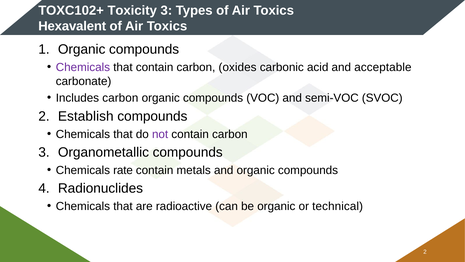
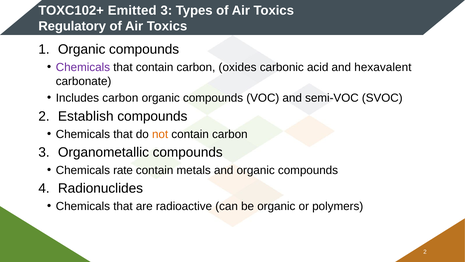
Toxicity: Toxicity -> Emitted
Hexavalent: Hexavalent -> Regulatory
acceptable: acceptable -> hexavalent
not colour: purple -> orange
technical: technical -> polymers
